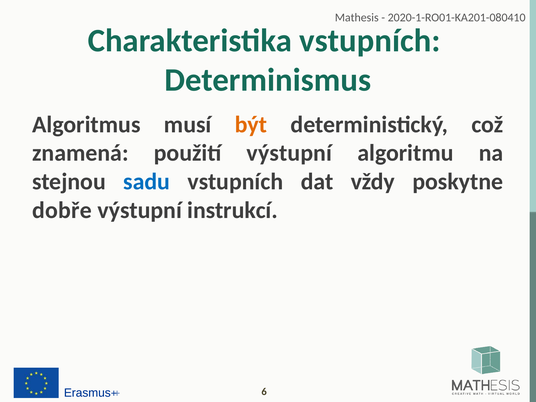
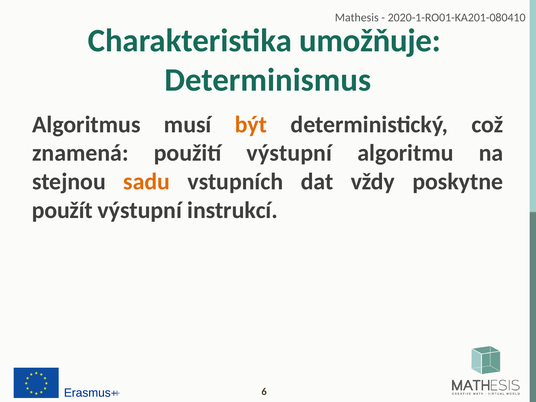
Charakteristika vstupních: vstupních -> umožňuje
sadu colour: blue -> orange
dobře: dobře -> použít
